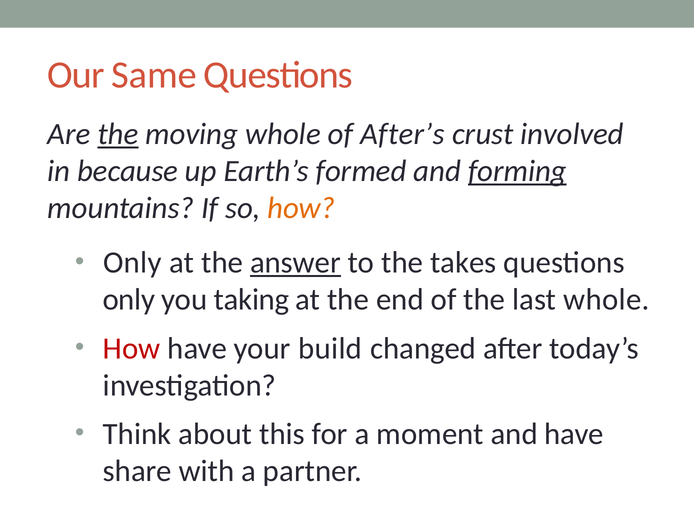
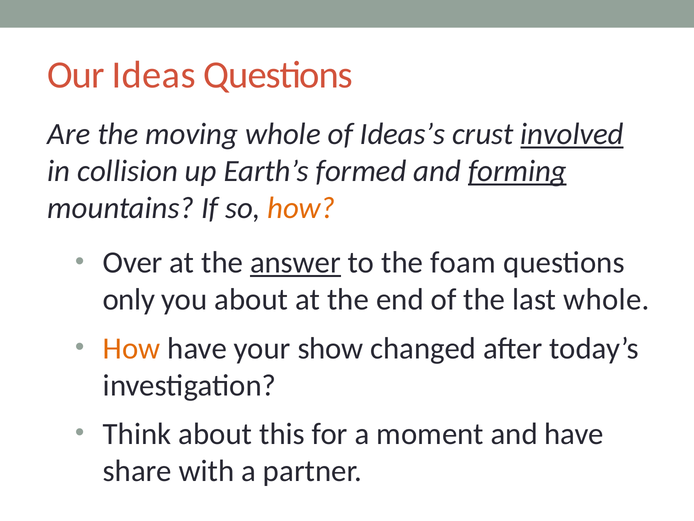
Same: Same -> Ideas
the at (118, 134) underline: present -> none
After’s: After’s -> Ideas’s
involved underline: none -> present
because: because -> collision
Only at (133, 262): Only -> Over
takes: takes -> foam
you taking: taking -> about
How at (132, 348) colour: red -> orange
build: build -> show
